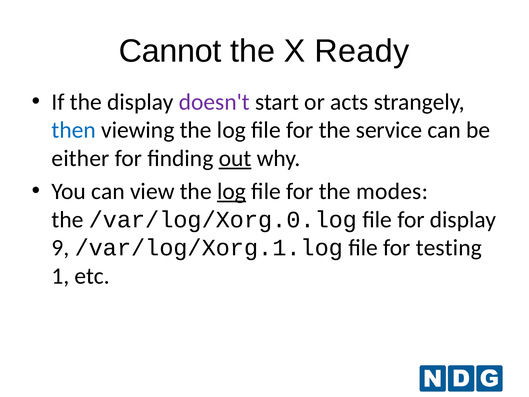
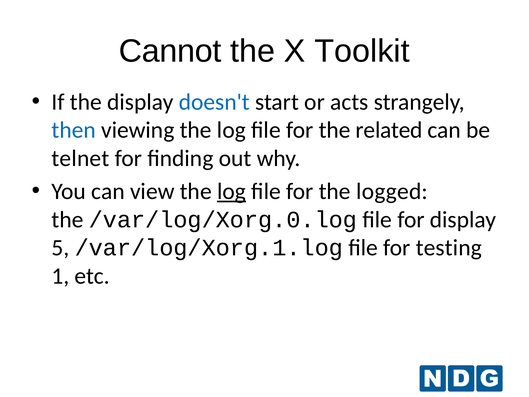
Ready: Ready -> Toolkit
doesn't colour: purple -> blue
service: service -> related
either: either -> telnet
out underline: present -> none
modes: modes -> logged
9: 9 -> 5
